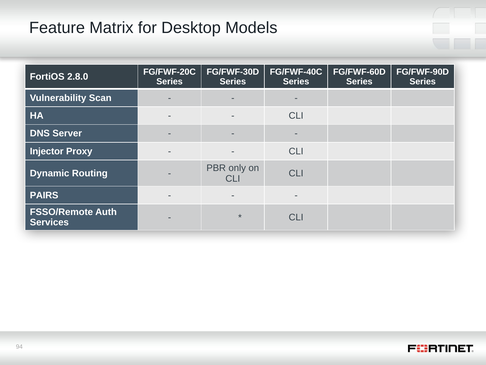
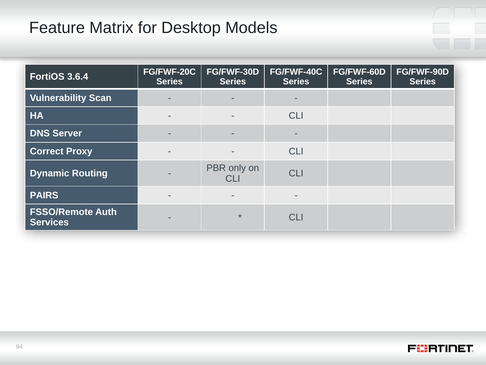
2.8.0: 2.8.0 -> 3.6.4
Injector: Injector -> Correct
